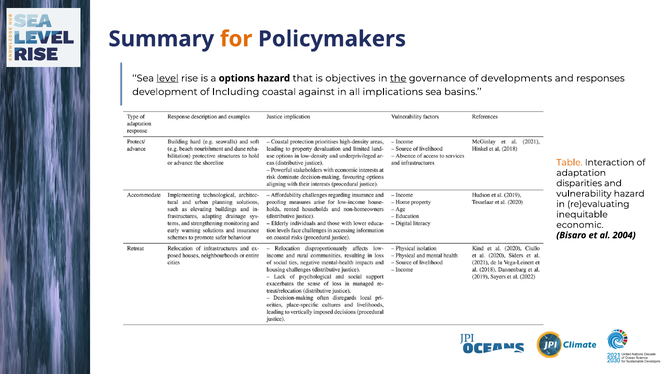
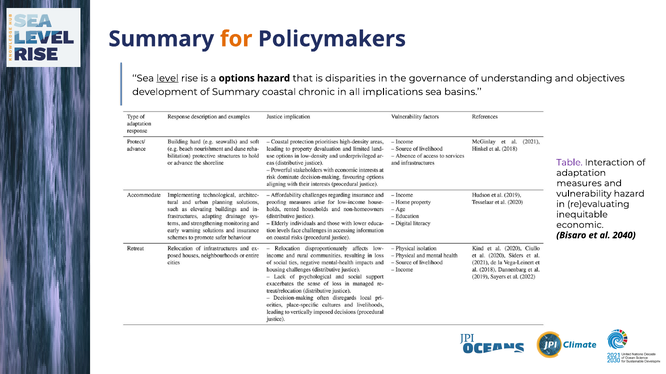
objectives: objectives -> disparities
the underline: present -> none
developments: developments -> understanding
responses: responses -> objectives
of Including: Including -> Summary
against: against -> chronic
Table colour: orange -> purple
disparities: disparities -> measures
2004: 2004 -> 2040
